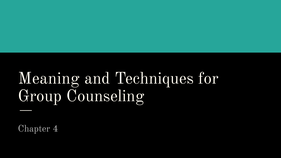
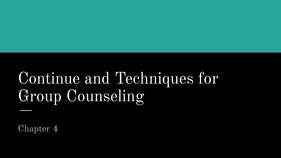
Meaning: Meaning -> Continue
